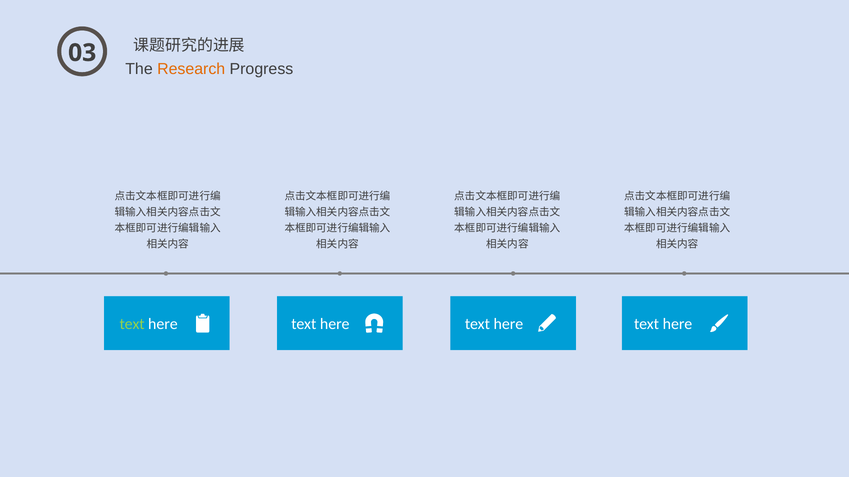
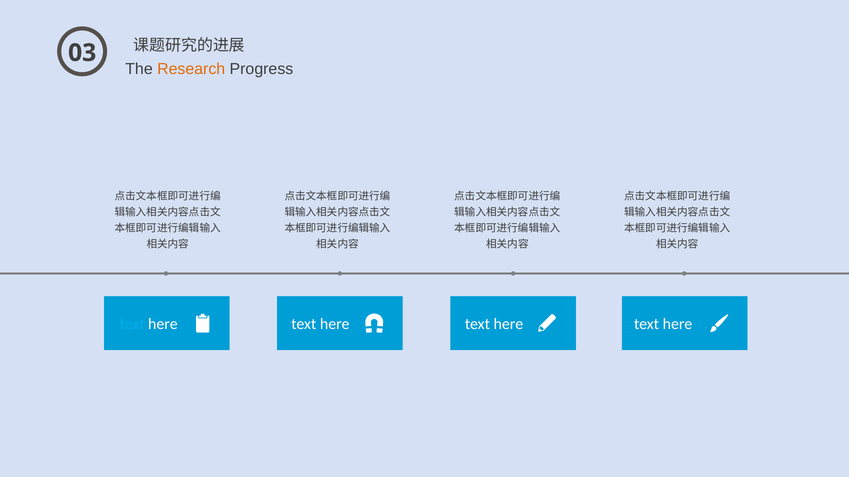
text at (132, 324) colour: light green -> light blue
